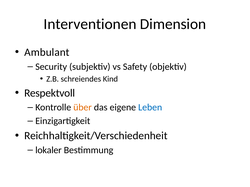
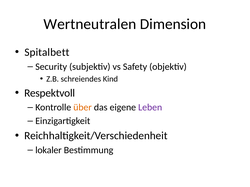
Interventionen: Interventionen -> Wertneutralen
Ambulant: Ambulant -> Spitalbett
Leben colour: blue -> purple
